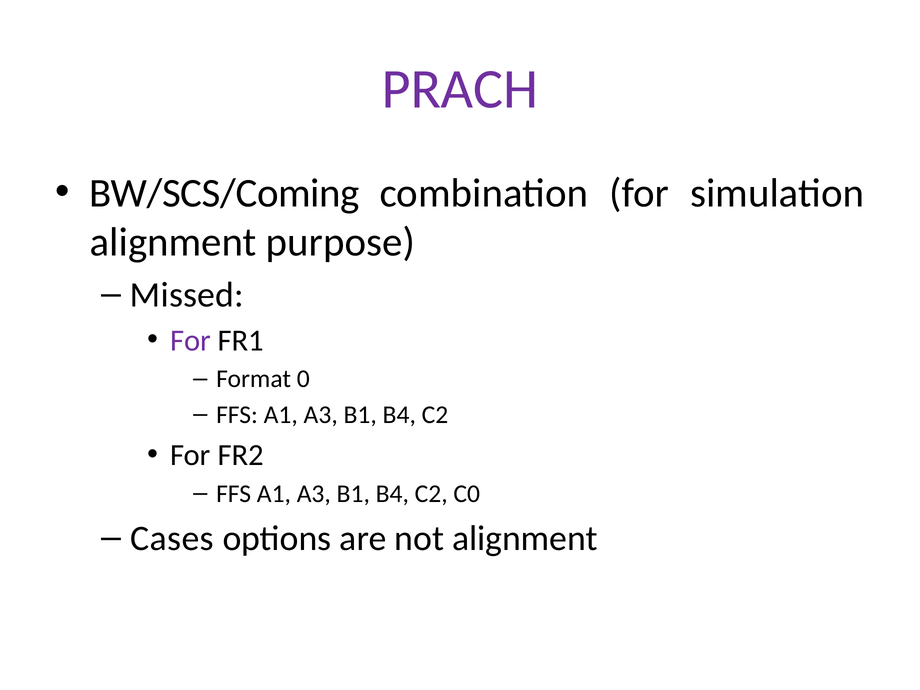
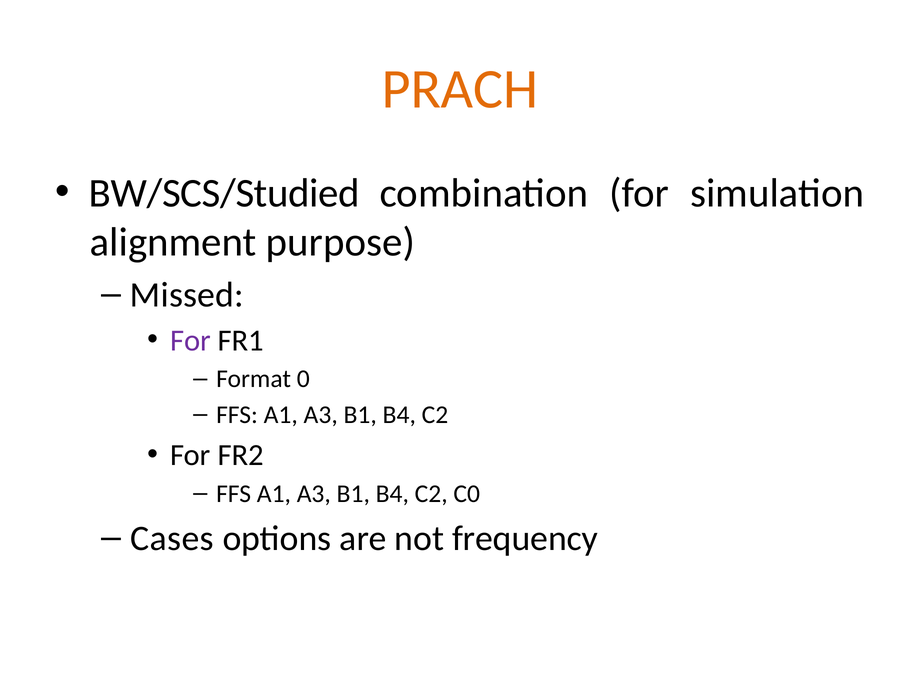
PRACH colour: purple -> orange
BW/SCS/Coming: BW/SCS/Coming -> BW/SCS/Studied
not alignment: alignment -> frequency
